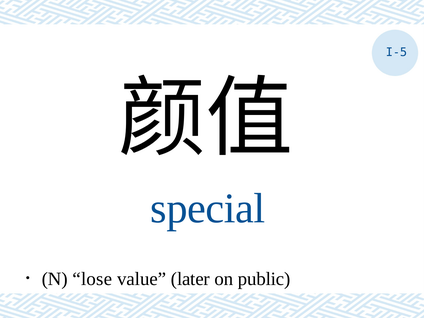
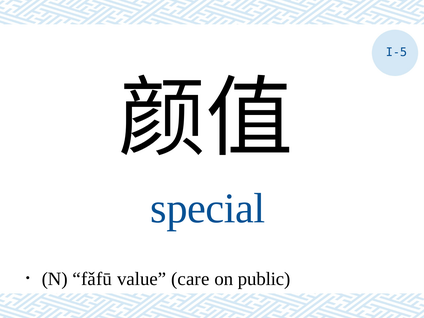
lose: lose -> fǎfū
later: later -> care
